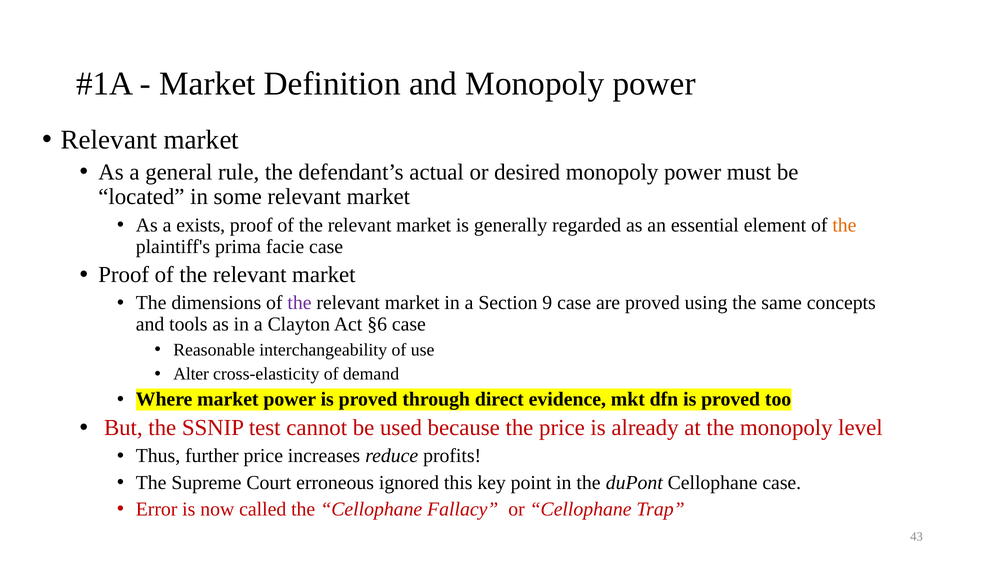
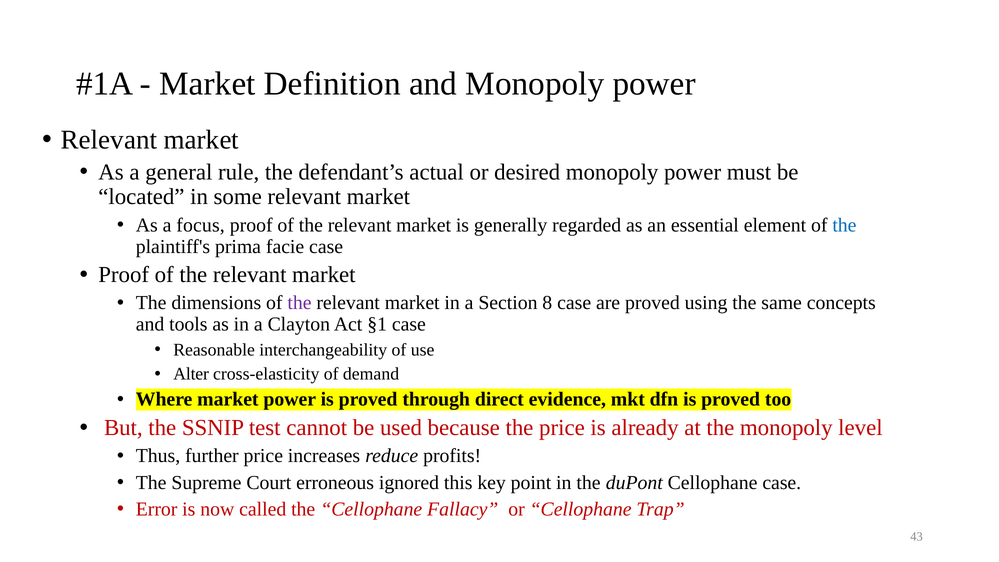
exists: exists -> focus
the at (844, 225) colour: orange -> blue
9: 9 -> 8
§6: §6 -> §1
